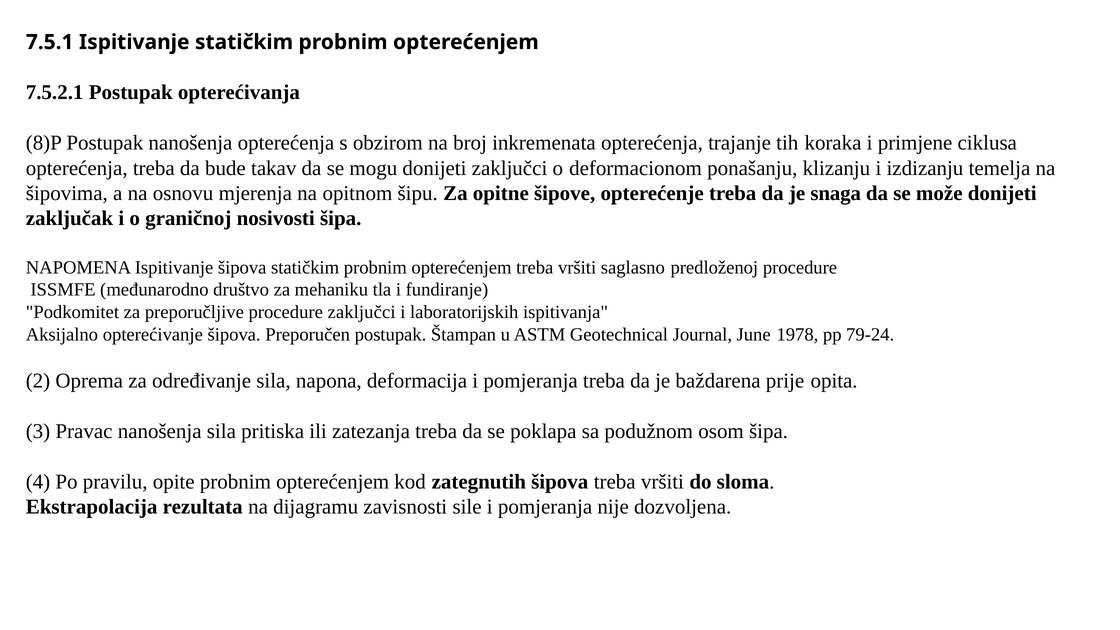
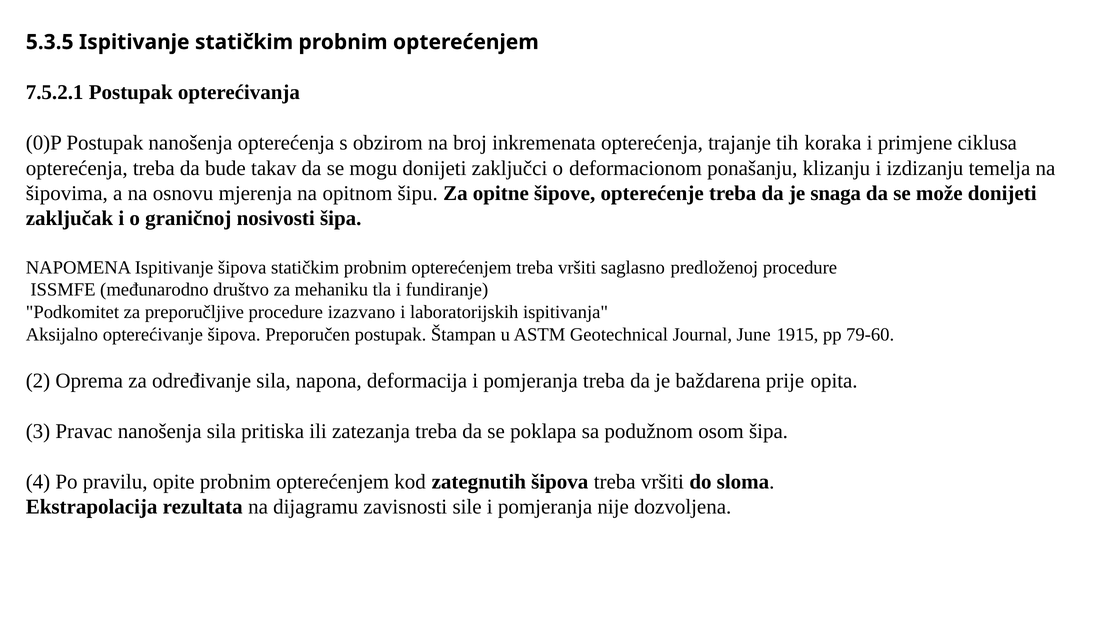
7.5.1: 7.5.1 -> 5.3.5
8)P: 8)P -> 0)P
procedure zaključci: zaključci -> izazvano
1978: 1978 -> 1915
79-24: 79-24 -> 79-60
